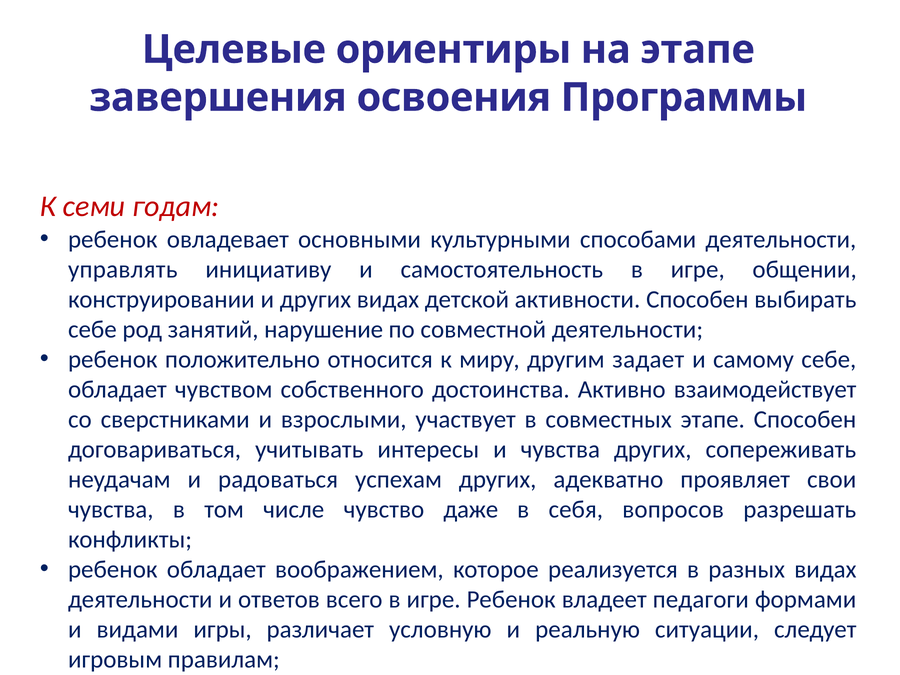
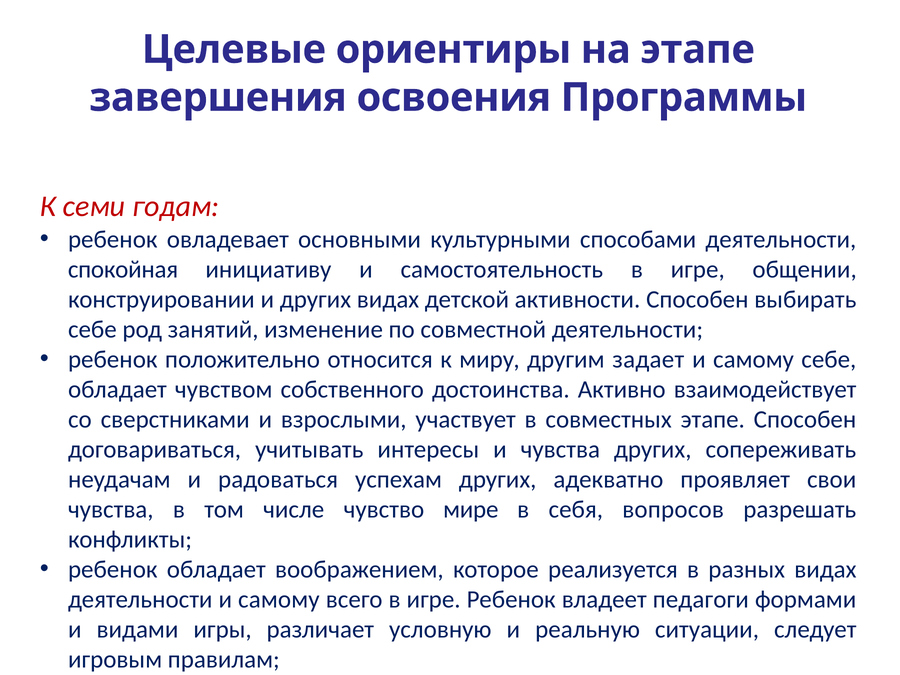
управлять: управлять -> спокойная
нарушение: нарушение -> изменение
даже: даже -> мире
деятельности и ответов: ответов -> самому
